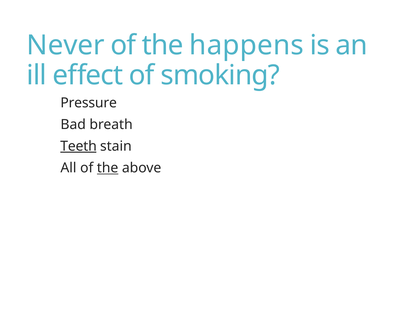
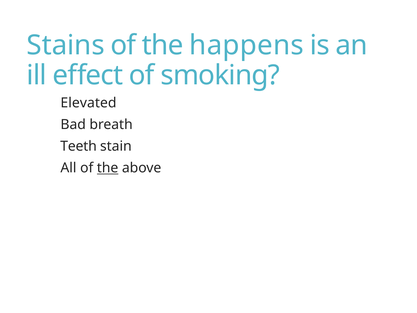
Never: Never -> Stains
Pressure: Pressure -> Elevated
Teeth underline: present -> none
